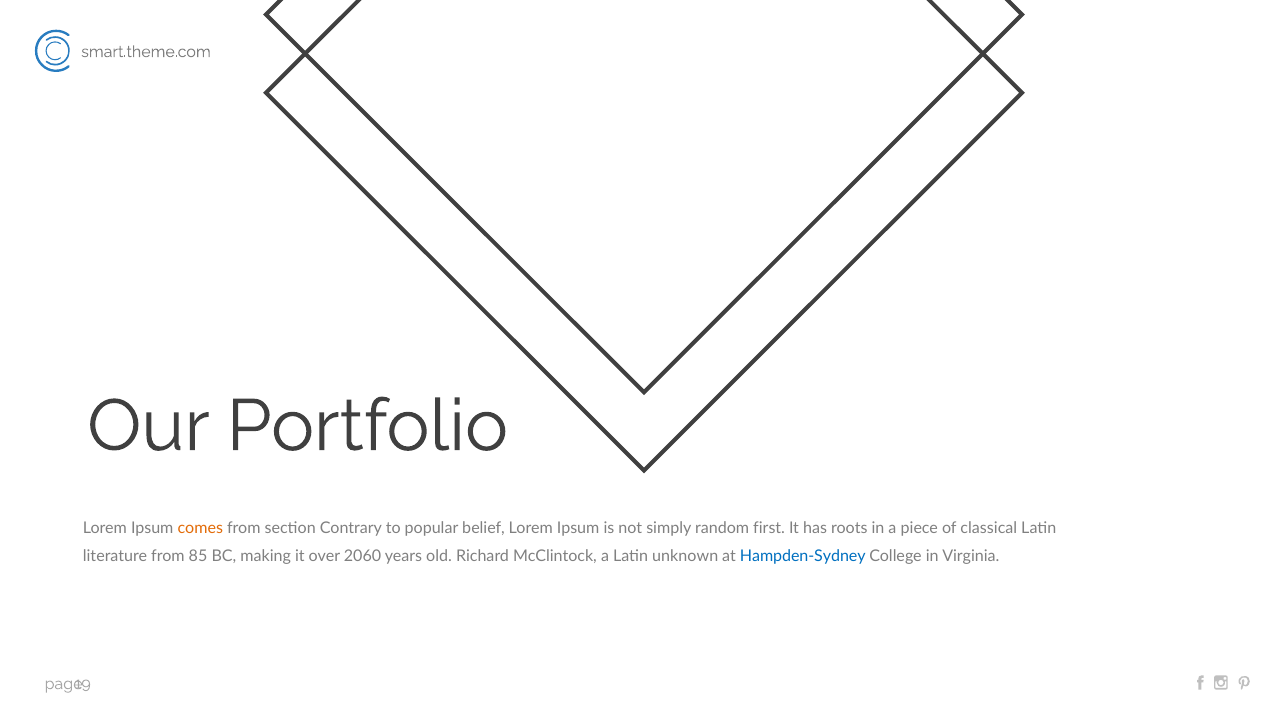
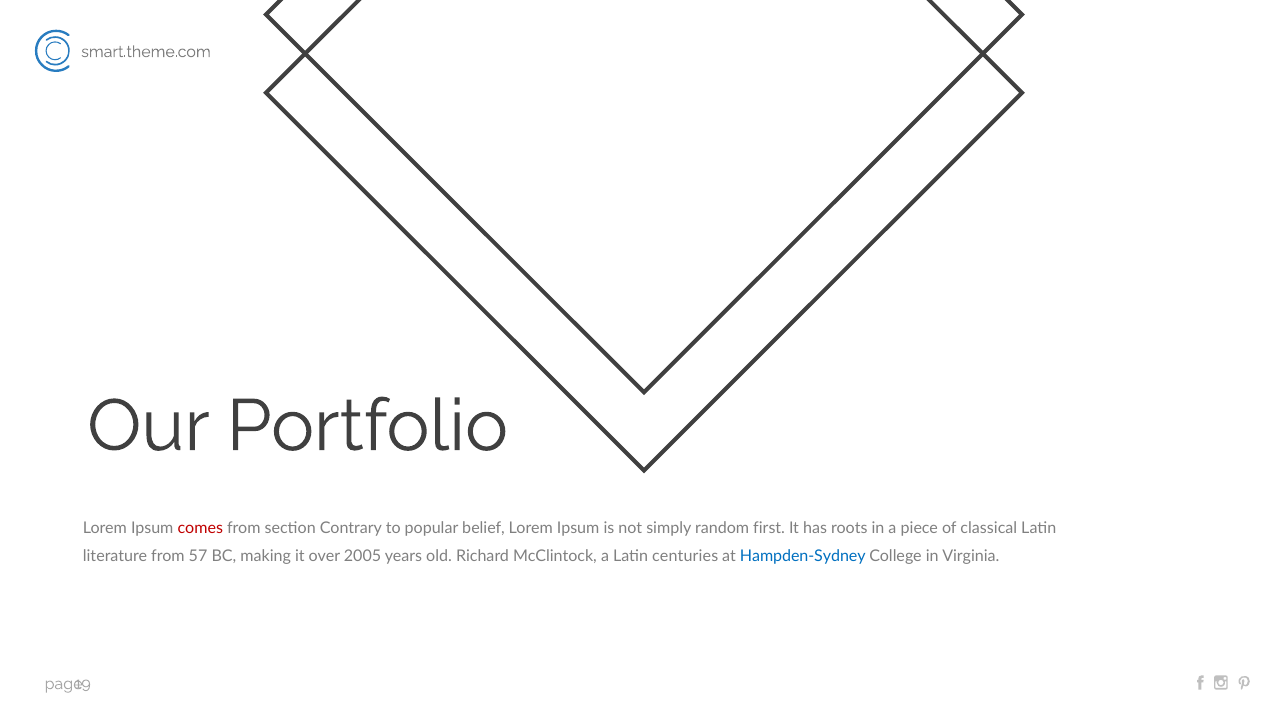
comes colour: orange -> red
85: 85 -> 57
2060: 2060 -> 2005
unknown: unknown -> centuries
